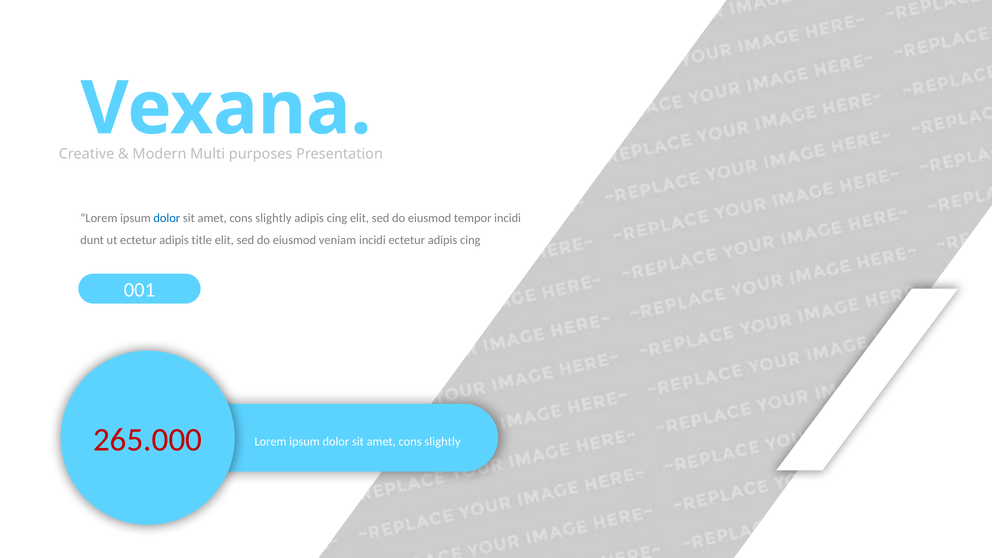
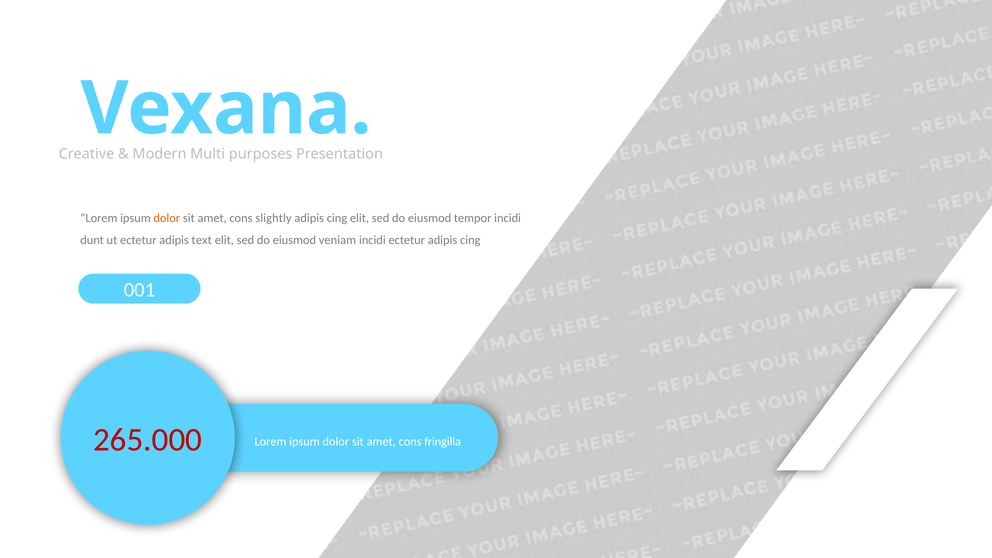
dolor at (167, 218) colour: blue -> orange
title: title -> text
slightly at (443, 442): slightly -> fringilla
